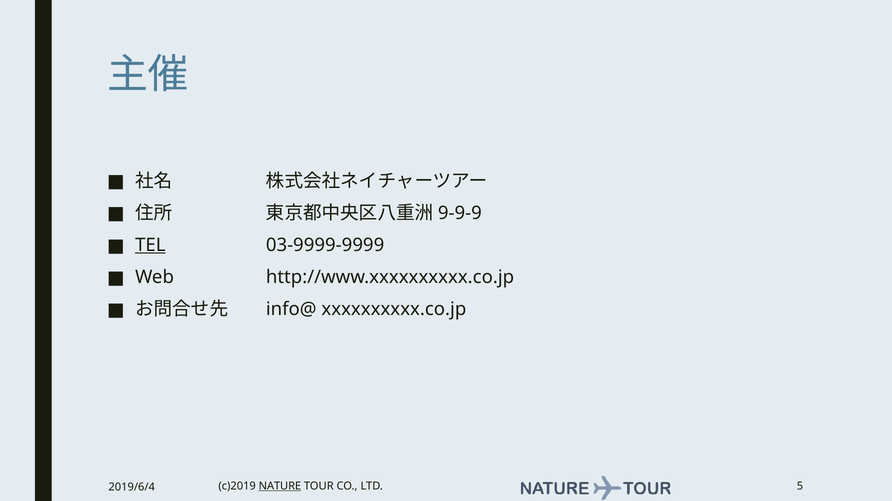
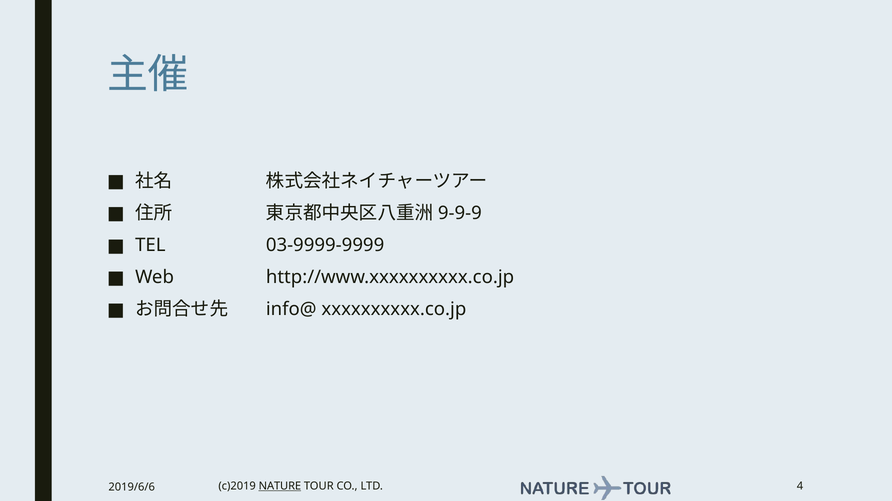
TEL underline: present -> none
5: 5 -> 4
2019/6/4: 2019/6/4 -> 2019/6/6
